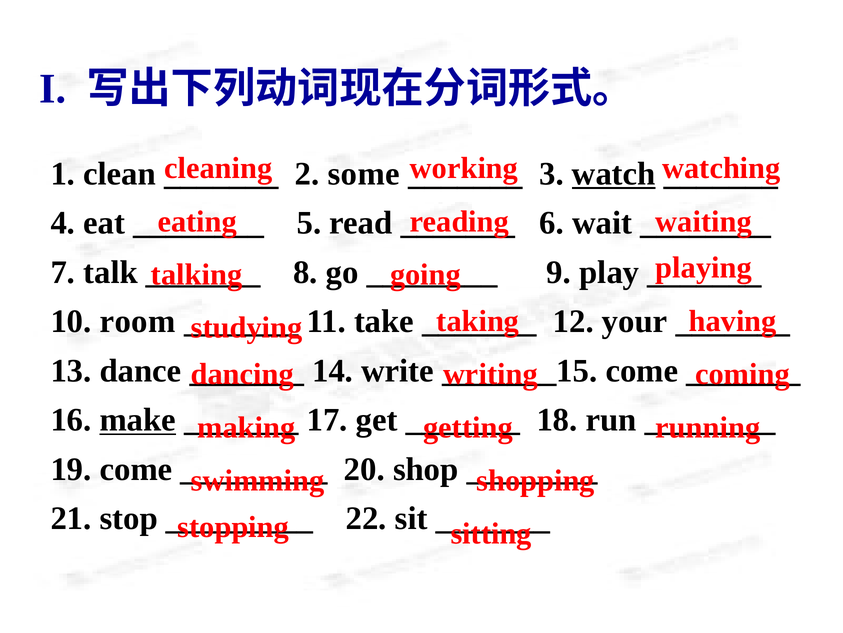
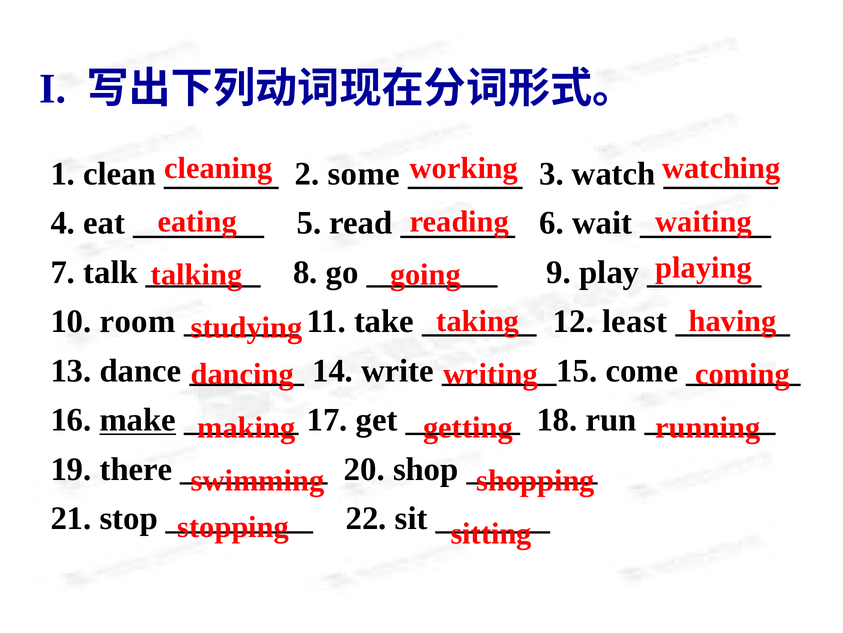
watch underline: present -> none
your: your -> least
19 come: come -> there
